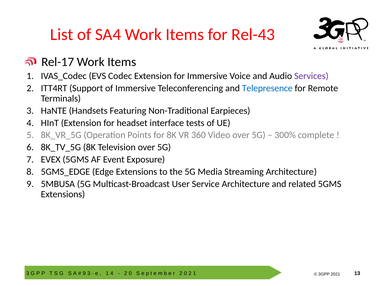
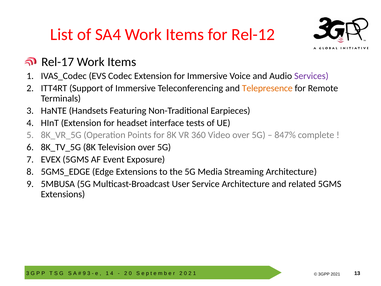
Rel-43: Rel-43 -> Rel-12
Telepresence colour: blue -> orange
300%: 300% -> 847%
